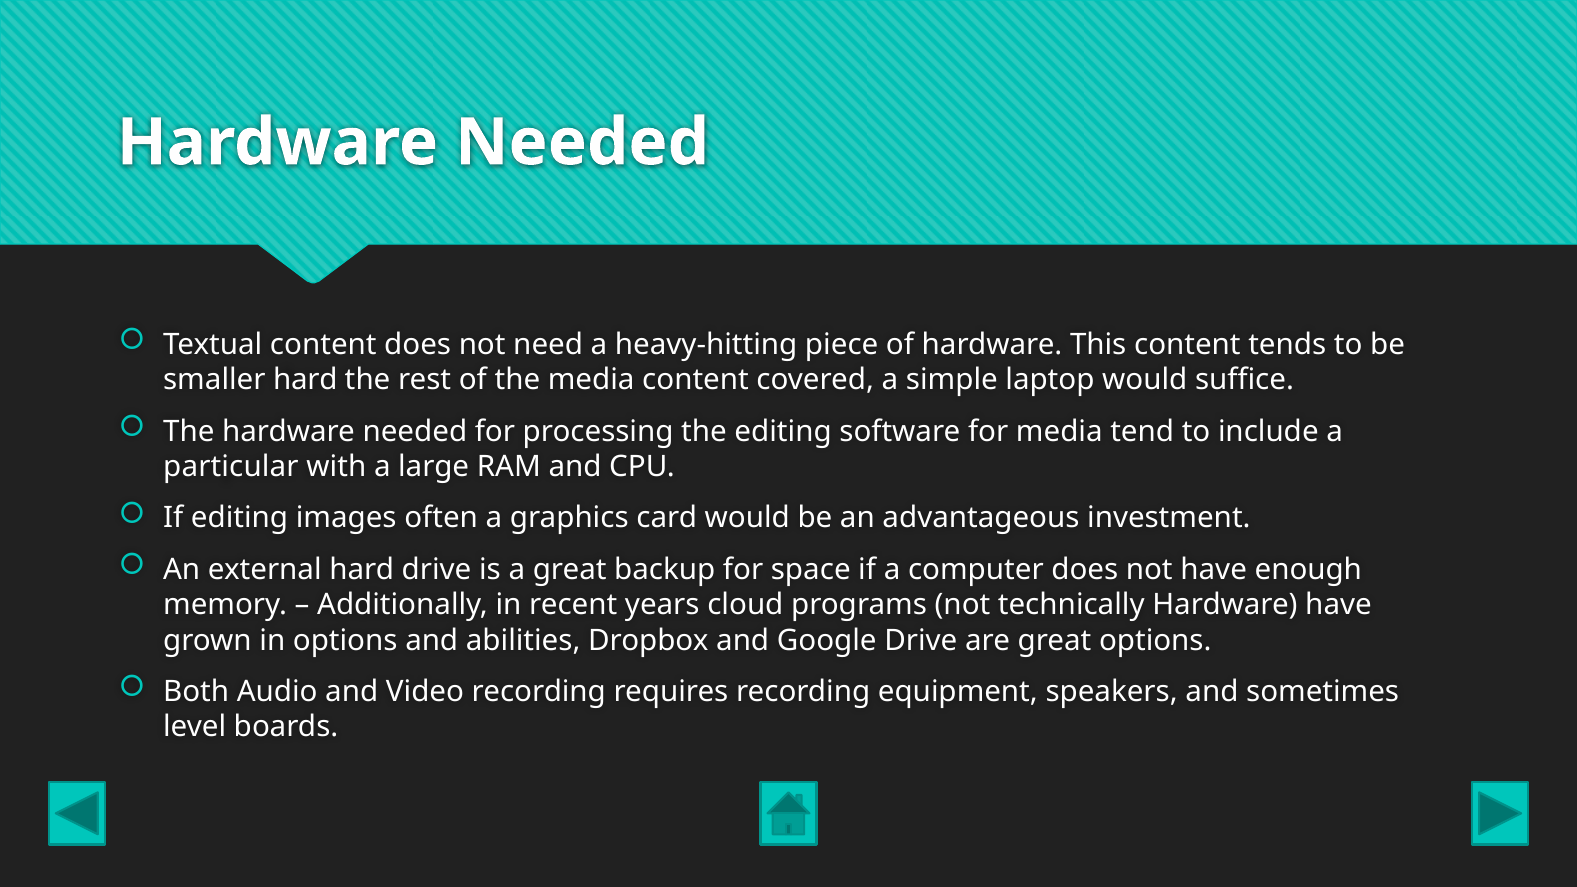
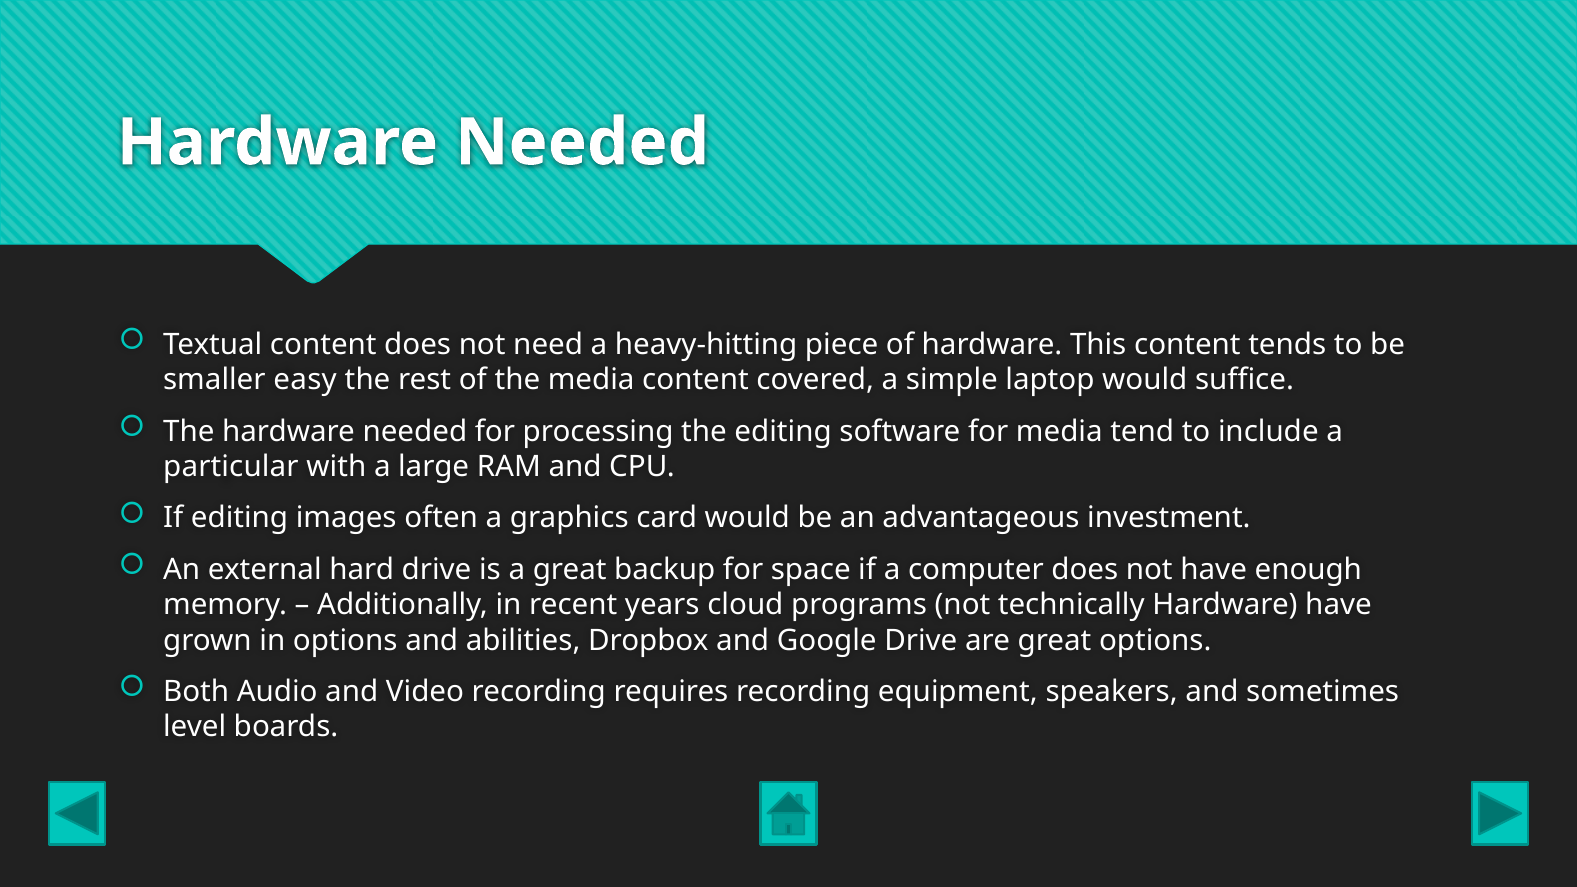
smaller hard: hard -> easy
